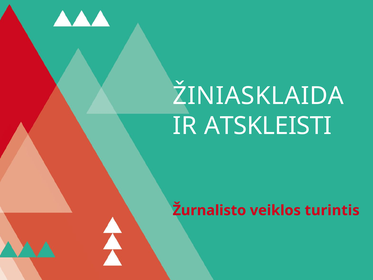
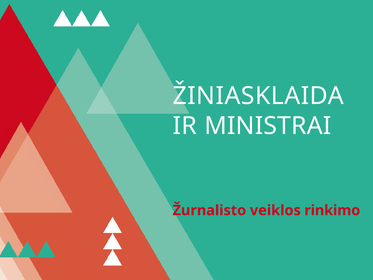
ATSKLEISTI: ATSKLEISTI -> MINISTRAI
turintis: turintis -> rinkimo
